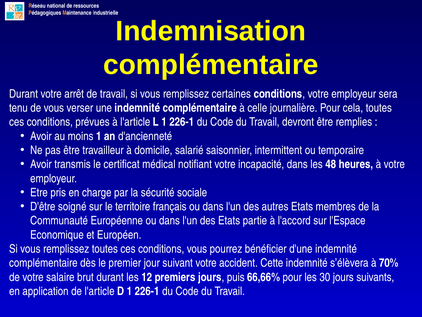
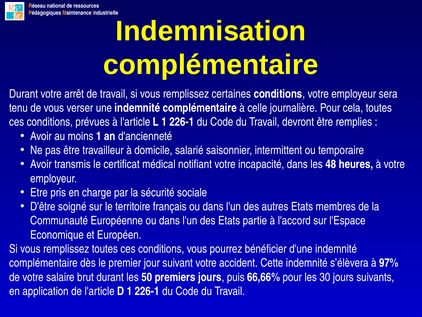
70%: 70% -> 97%
12: 12 -> 50
